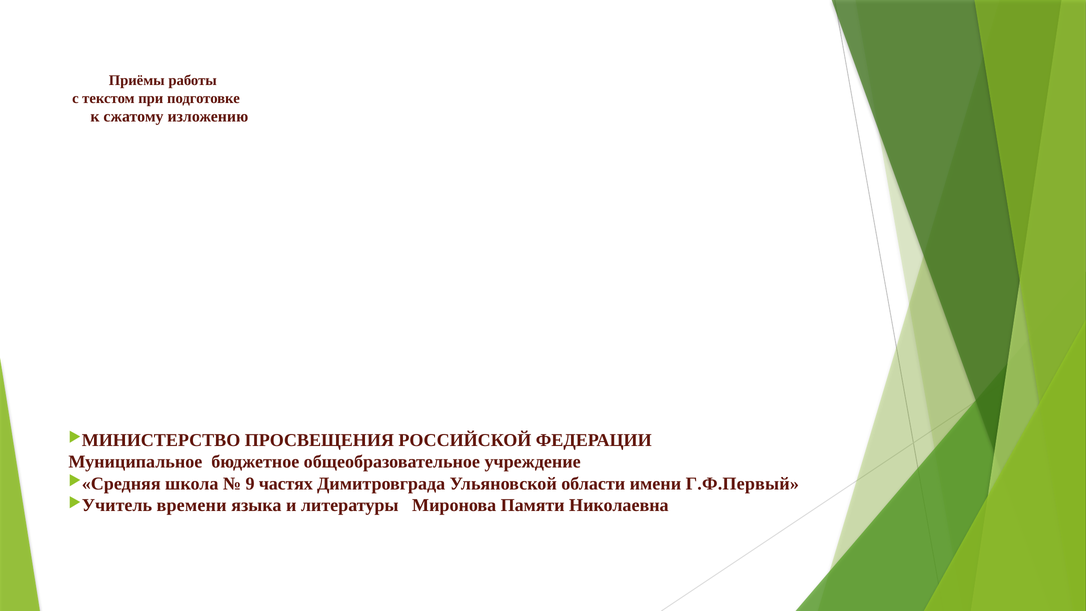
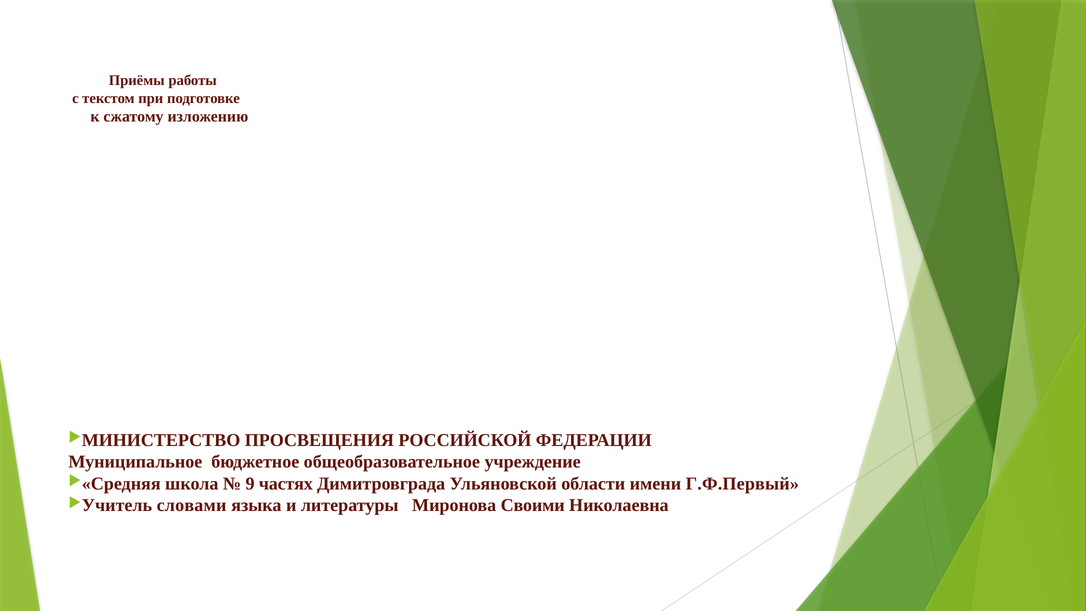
времени: времени -> словами
Памяти: Памяти -> Своими
